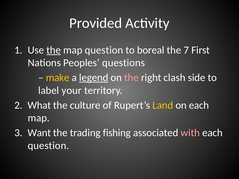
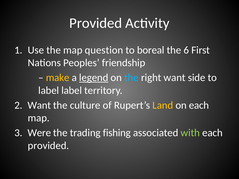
the at (54, 50) underline: present -> none
7: 7 -> 6
questions: questions -> friendship
the at (131, 78) colour: pink -> light blue
right clash: clash -> want
label your: your -> label
What at (39, 105): What -> Want
Want: Want -> Were
with colour: pink -> light green
question at (48, 146): question -> provided
